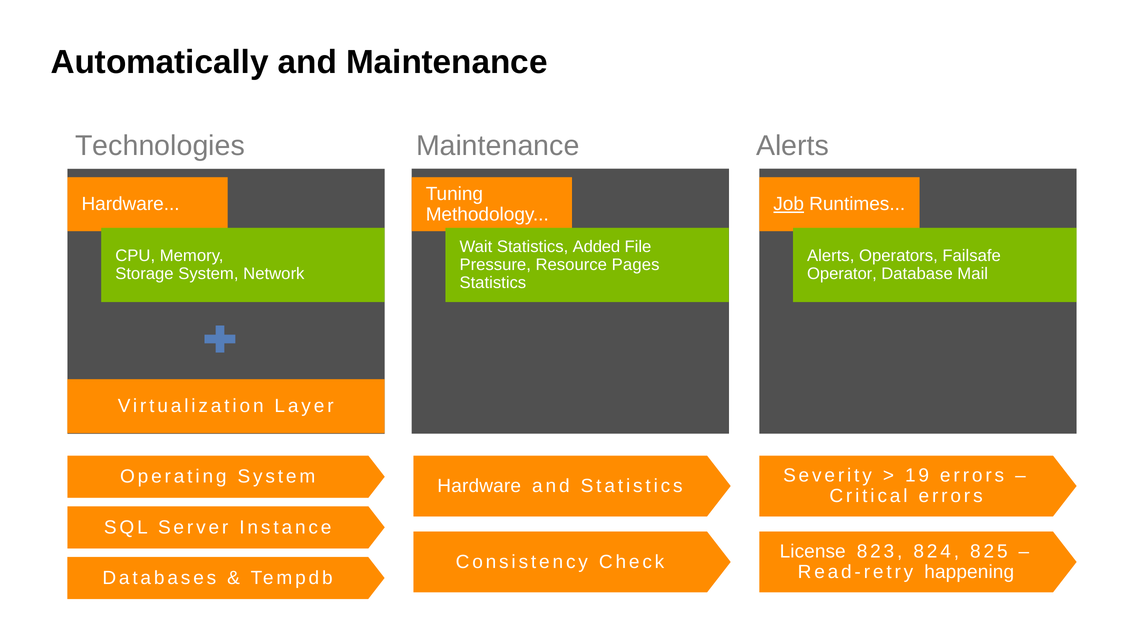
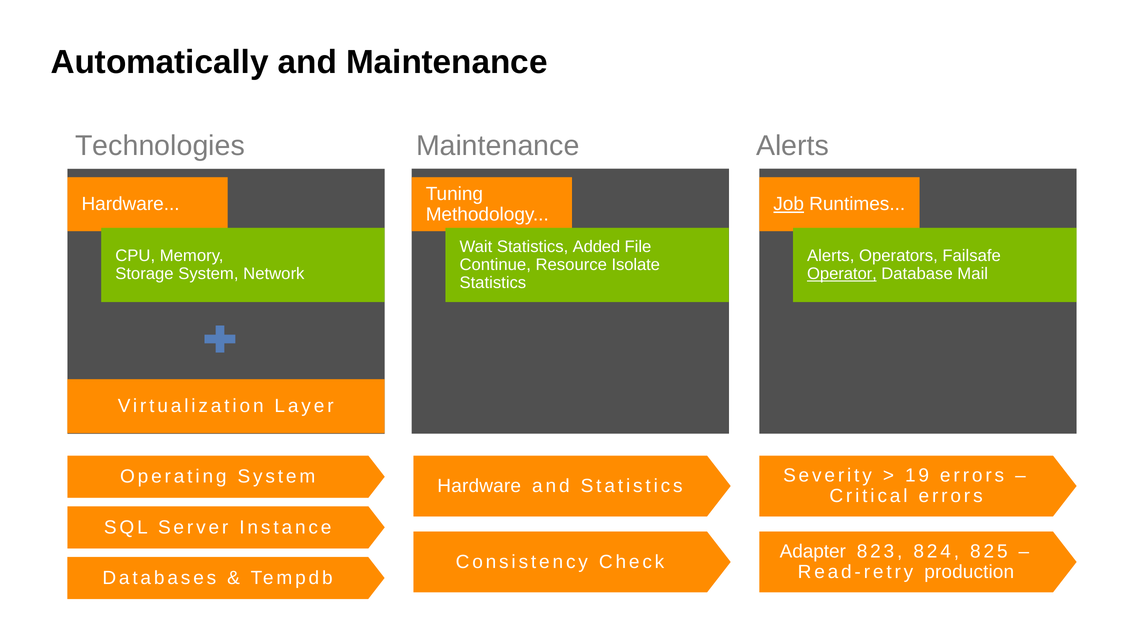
Pressure: Pressure -> Continue
Pages: Pages -> Isolate
Operator underline: none -> present
License: License -> Adapter
happening: happening -> production
